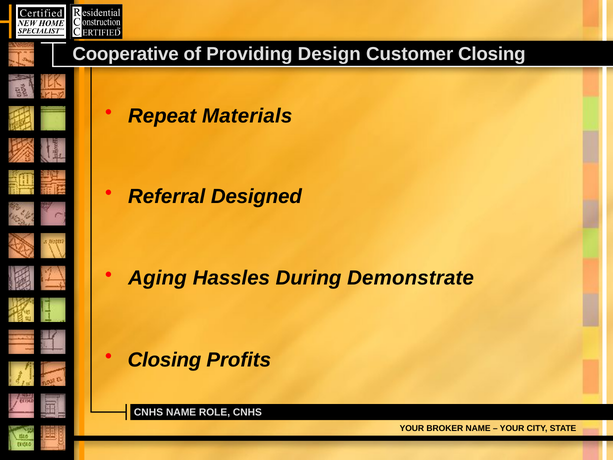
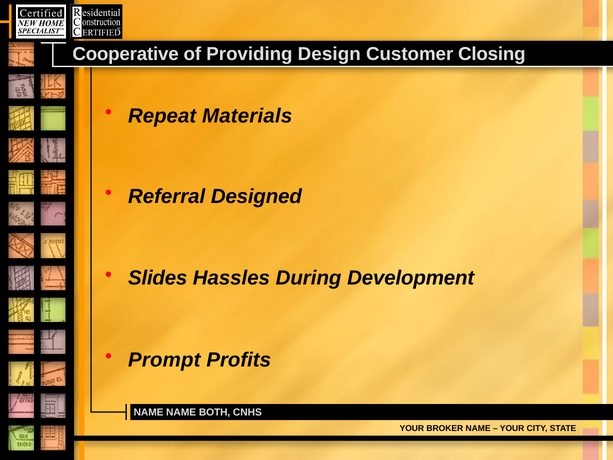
Aging: Aging -> Slides
Demonstrate: Demonstrate -> Development
Closing at (165, 360): Closing -> Prompt
CNHS at (148, 412): CNHS -> NAME
ROLE: ROLE -> BOTH
